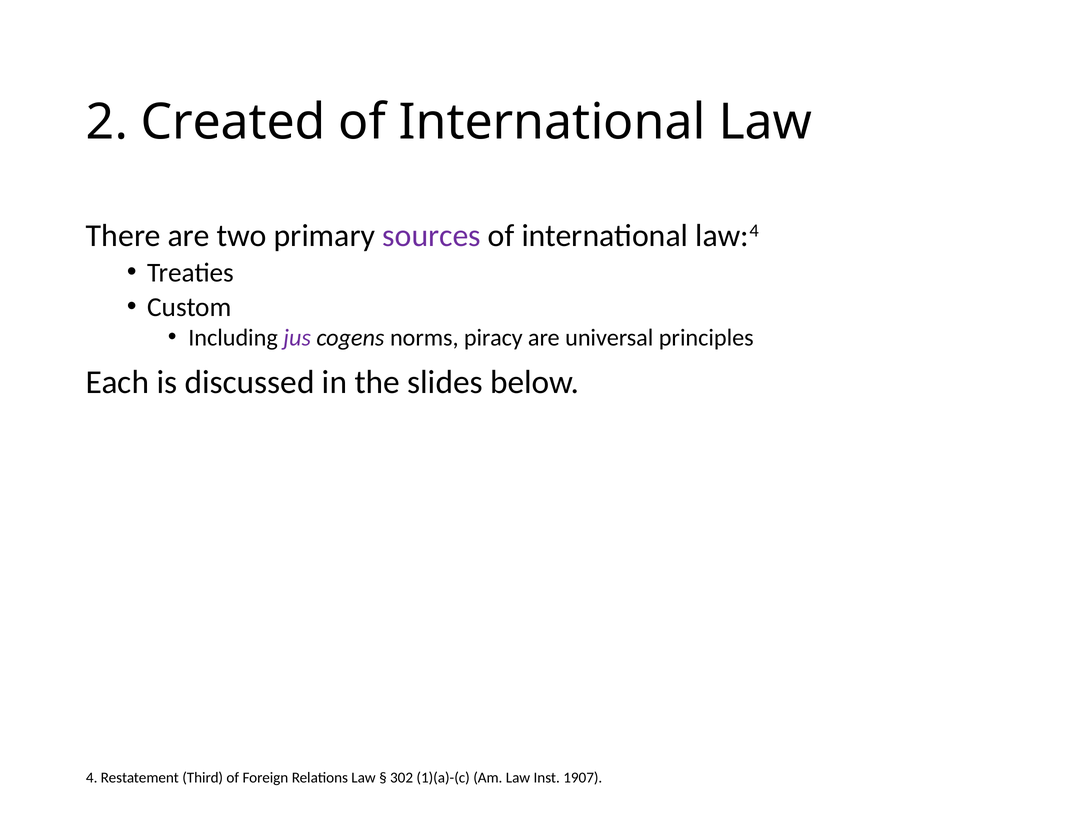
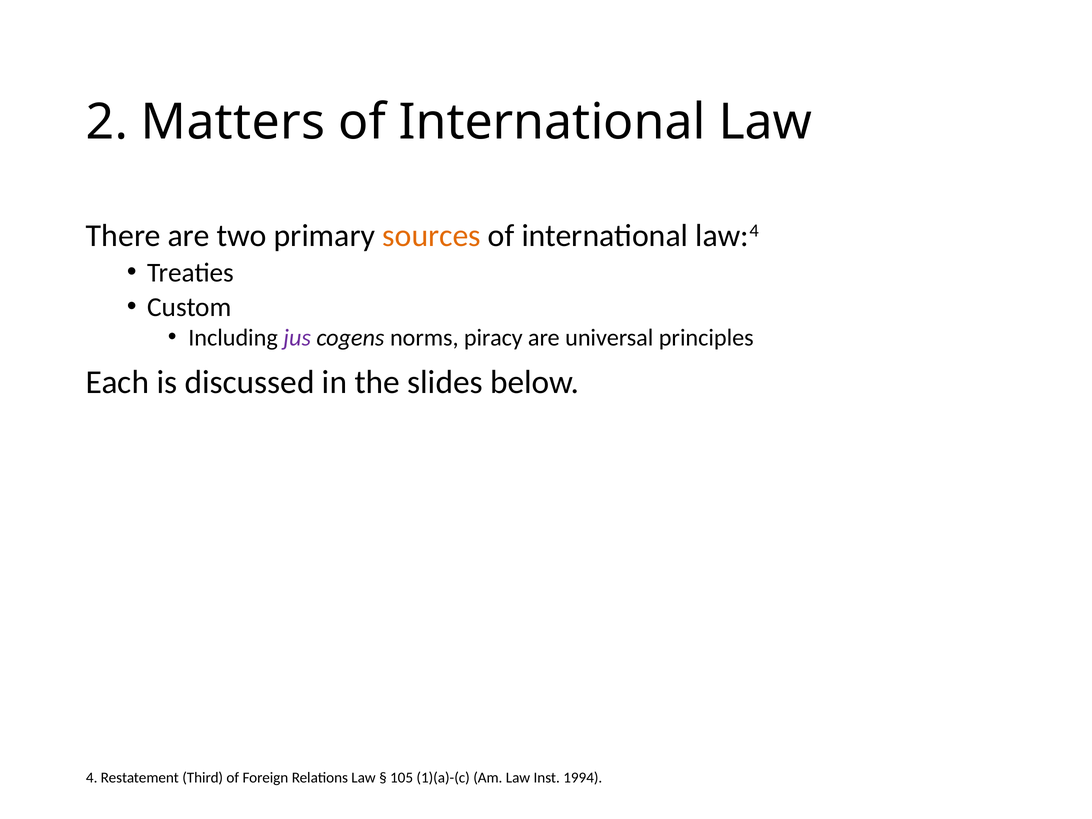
Created: Created -> Matters
sources colour: purple -> orange
302: 302 -> 105
1907: 1907 -> 1994
